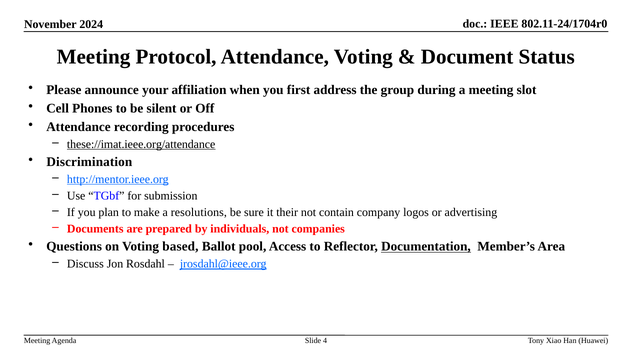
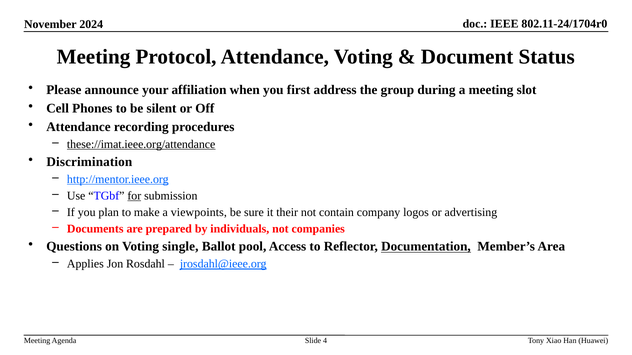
for underline: none -> present
resolutions: resolutions -> viewpoints
based: based -> single
Discuss: Discuss -> Applies
